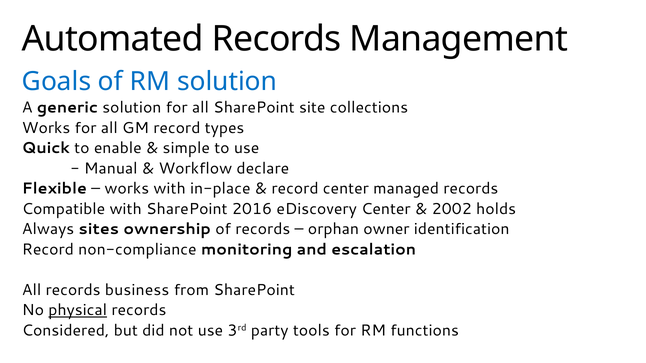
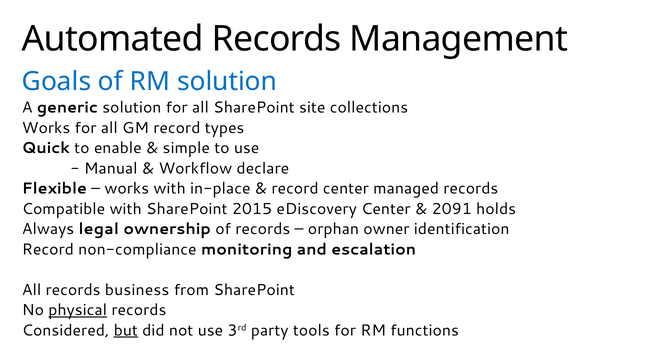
2016: 2016 -> 2015
2002: 2002 -> 2091
sites: sites -> legal
but underline: none -> present
